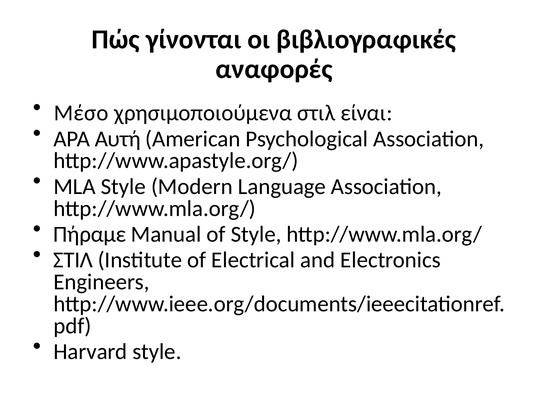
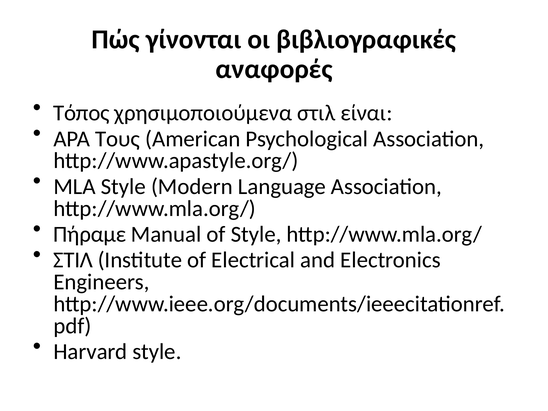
Μέσο: Μέσο -> Τόπος
Αυτή: Αυτή -> Τους
